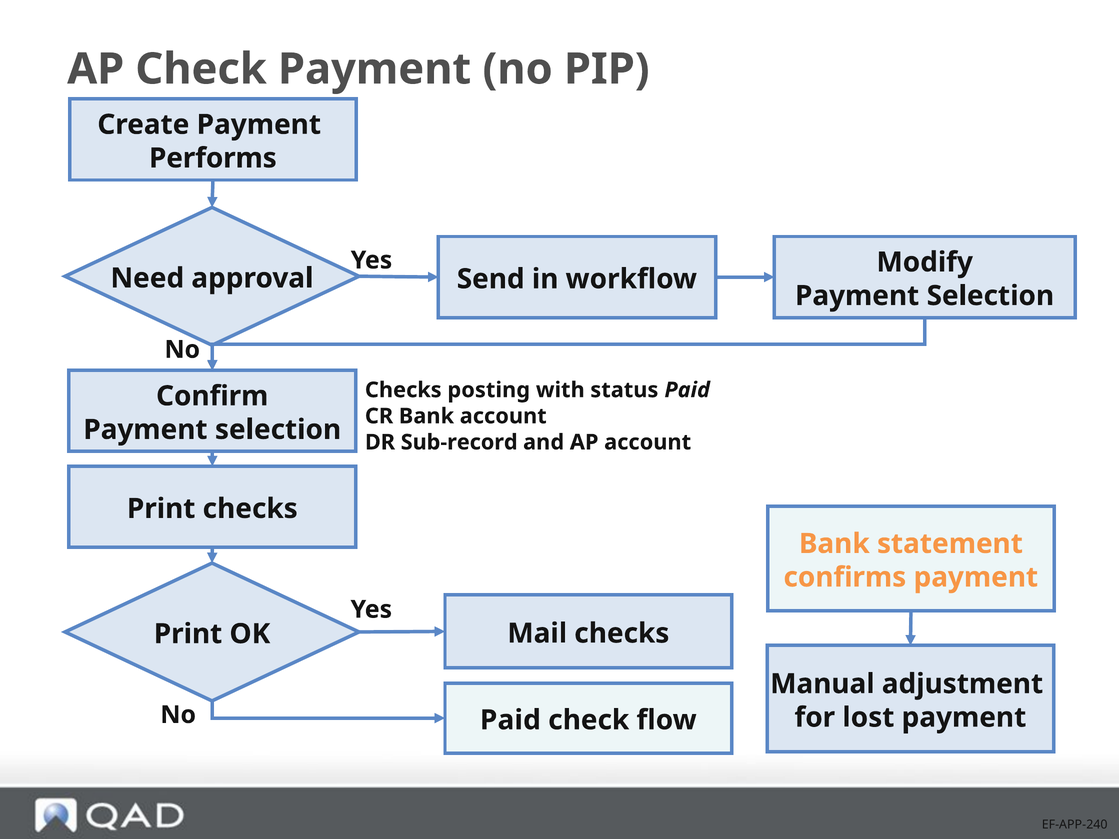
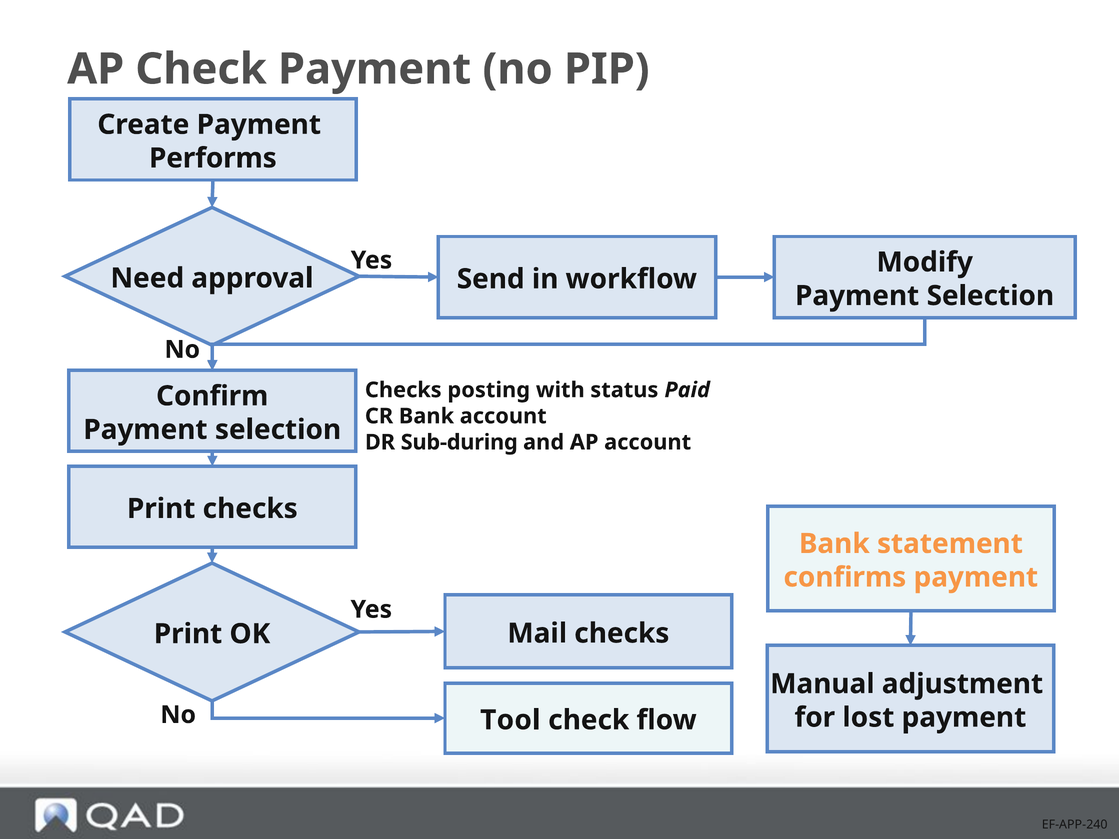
Sub-record: Sub-record -> Sub-during
Paid at (510, 720): Paid -> Tool
